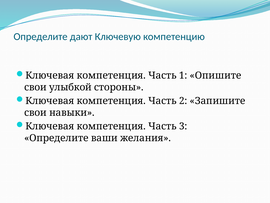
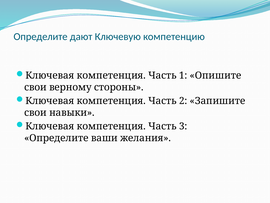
улыбкой: улыбкой -> верному
